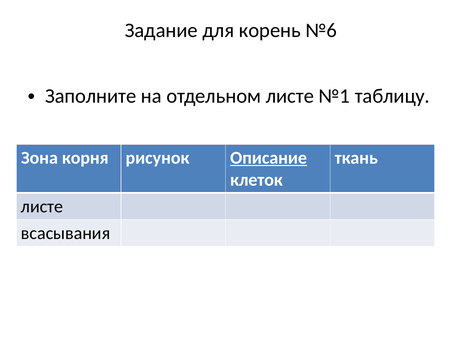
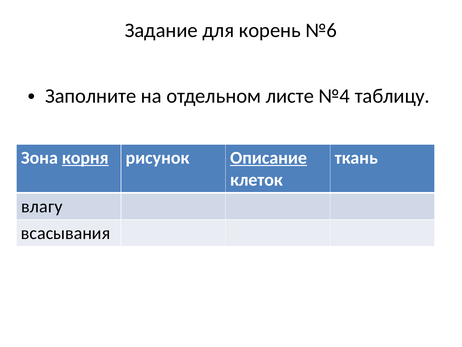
№1: №1 -> №4
корня underline: none -> present
листе at (42, 206): листе -> влагу
